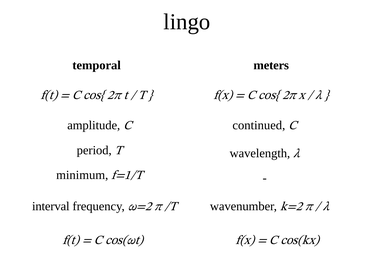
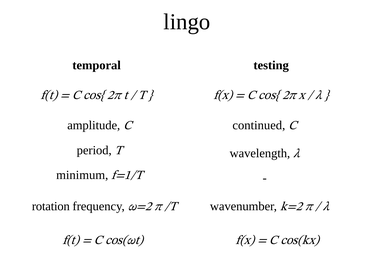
meters: meters -> testing
interval: interval -> rotation
